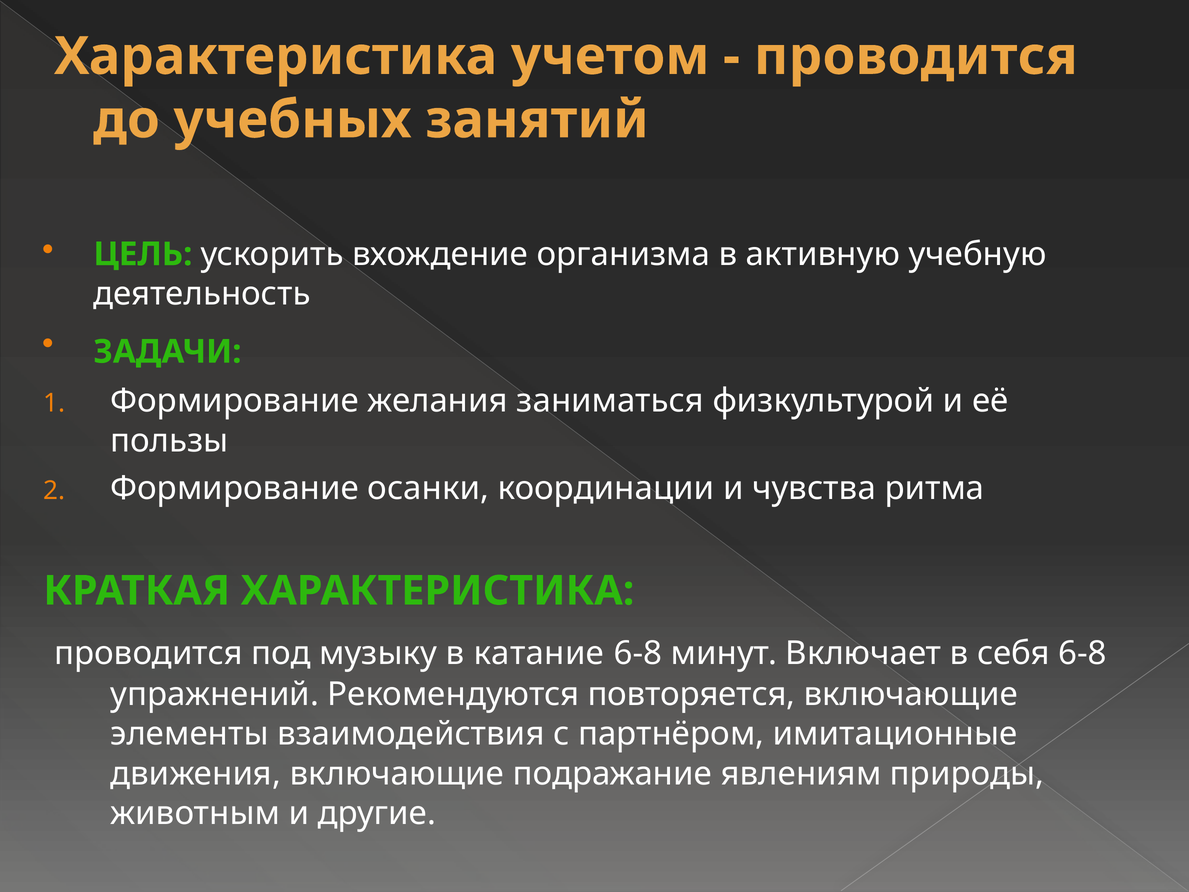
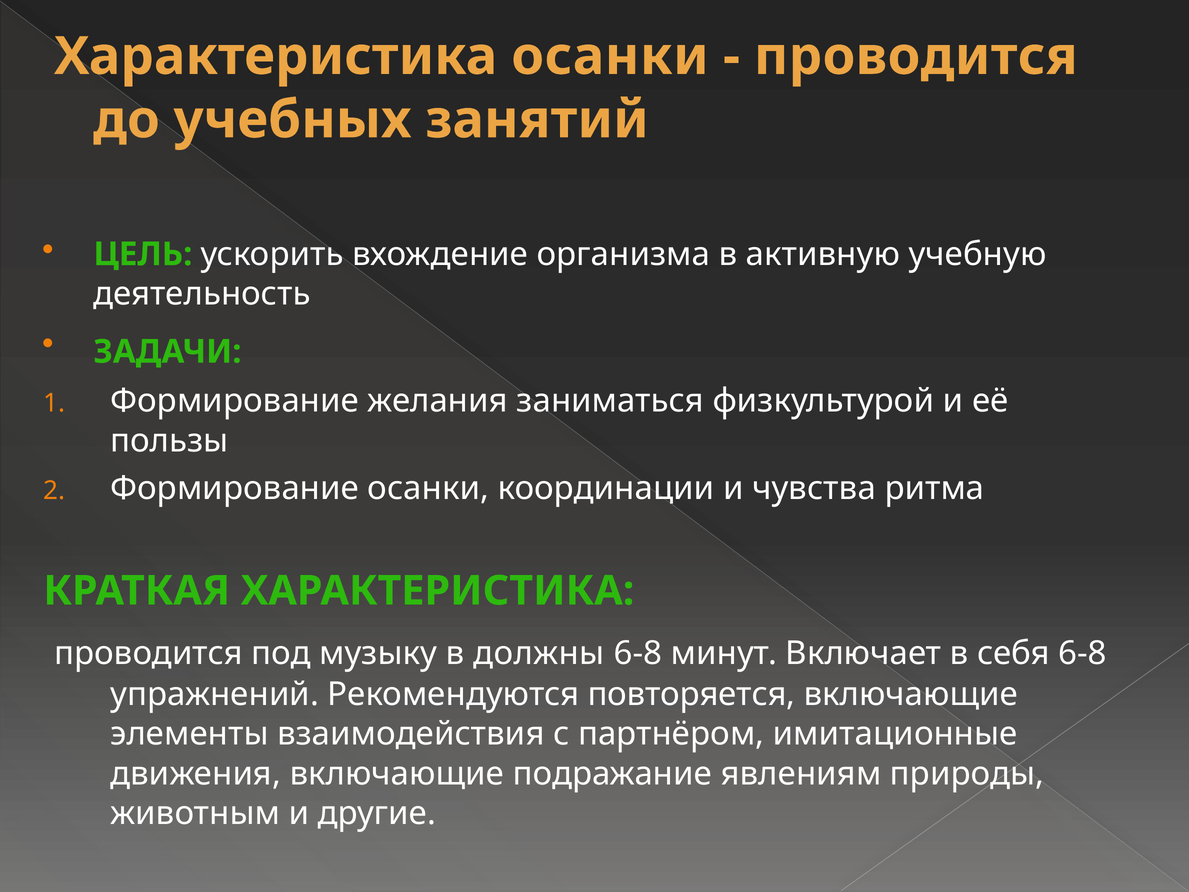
Характеристика учетом: учетом -> осанки
катание: катание -> должны
